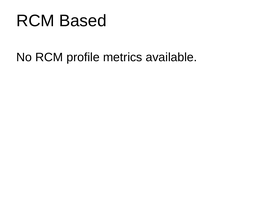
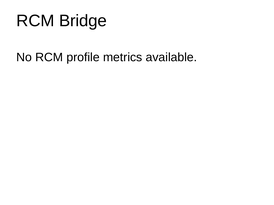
Based: Based -> Bridge
